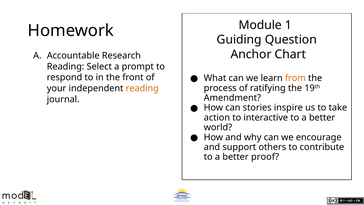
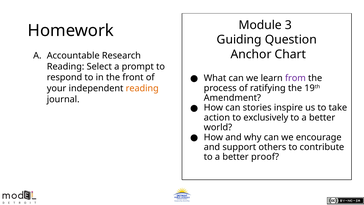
1: 1 -> 3
from colour: orange -> purple
interactive: interactive -> exclusively
